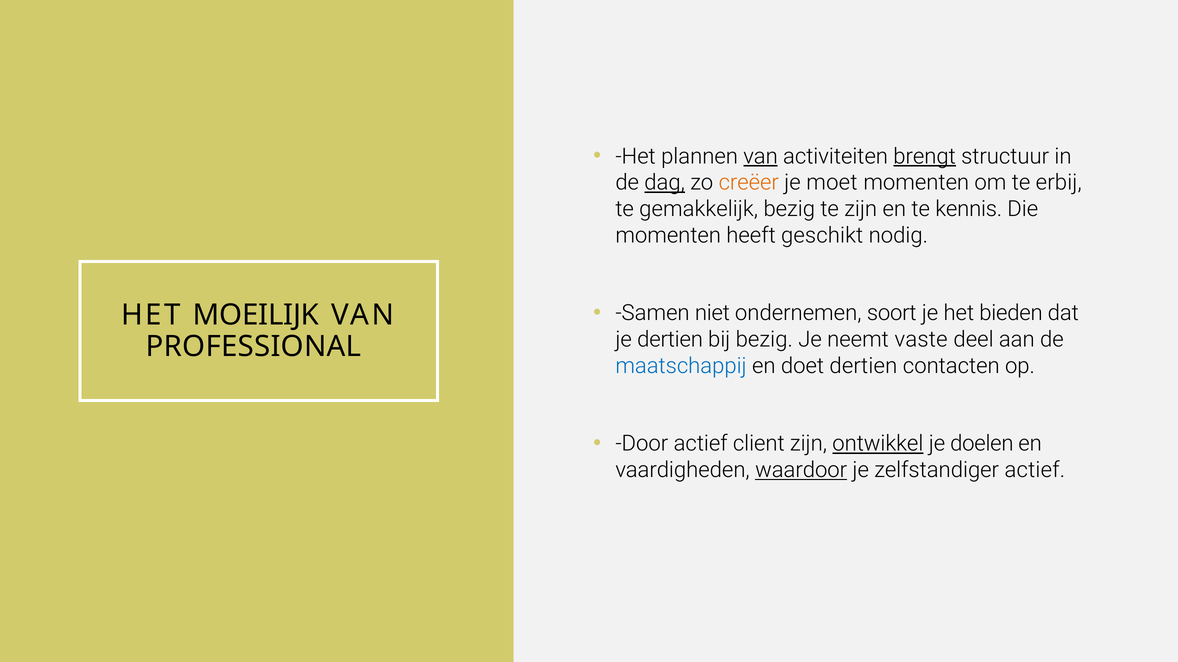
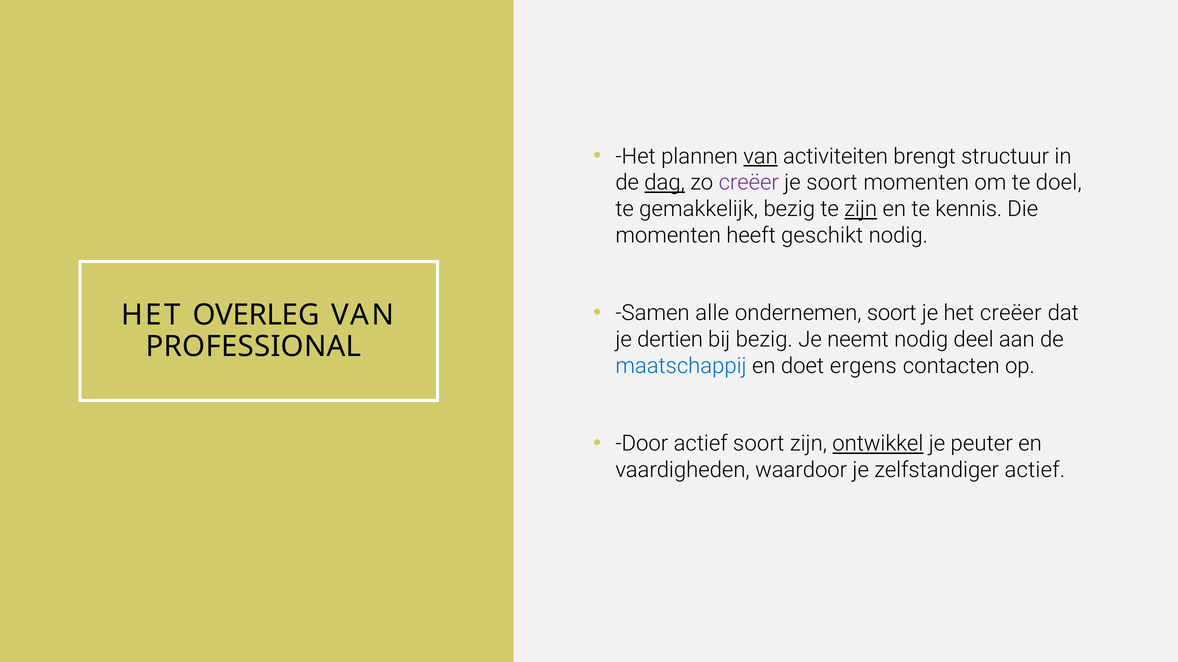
brengt underline: present -> none
creëer at (749, 183) colour: orange -> purple
je moet: moet -> soort
erbij: erbij -> doel
zijn at (861, 209) underline: none -> present
niet: niet -> alle
het bieden: bieden -> creëer
MOEILIJK: MOEILIJK -> OVERLEG
neemt vaste: vaste -> nodig
doet dertien: dertien -> ergens
actief client: client -> soort
doelen: doelen -> peuter
waardoor underline: present -> none
